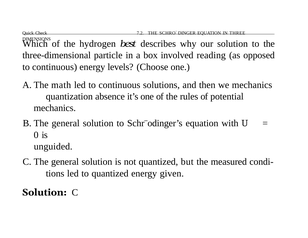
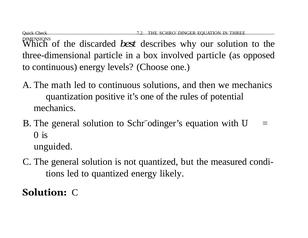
hydrogen: hydrogen -> discarded
involved reading: reading -> particle
absence: absence -> positive
given: given -> likely
